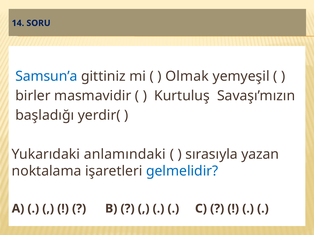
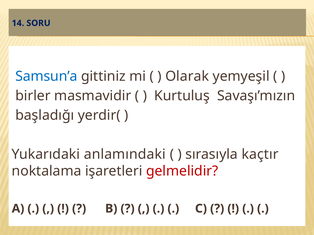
Olmak: Olmak -> Olarak
yazan: yazan -> kaçtır
gelmelidir colour: blue -> red
